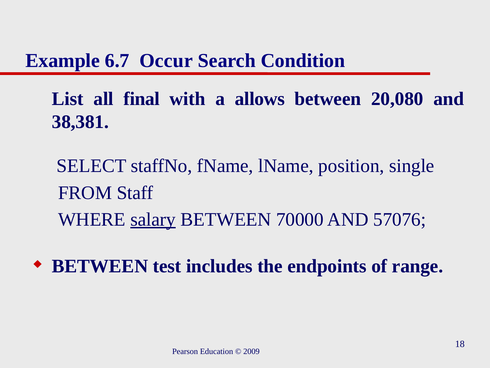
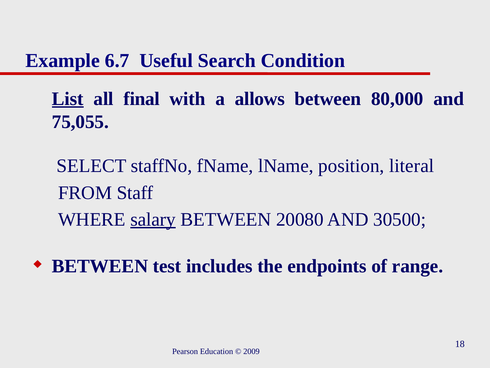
Occur: Occur -> Useful
List underline: none -> present
20,080: 20,080 -> 80,000
38,381: 38,381 -> 75,055
single: single -> literal
70000: 70000 -> 20080
57076: 57076 -> 30500
